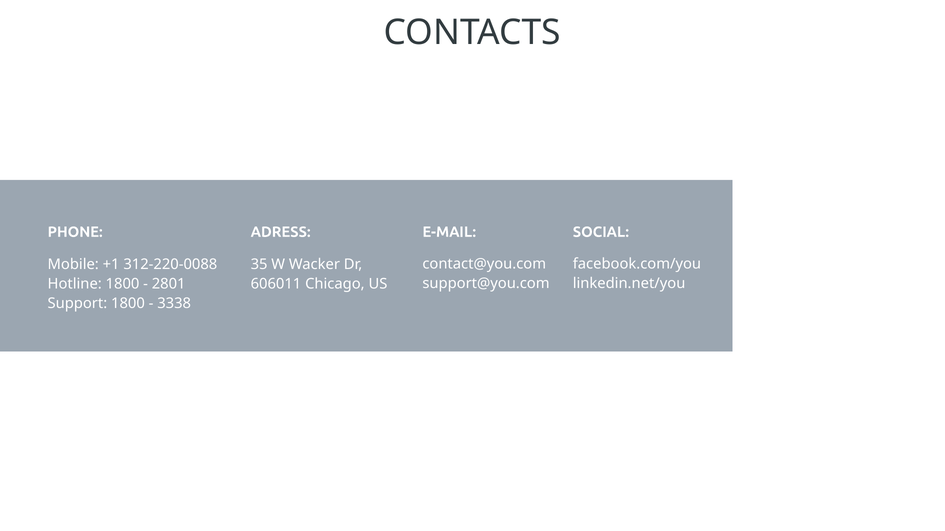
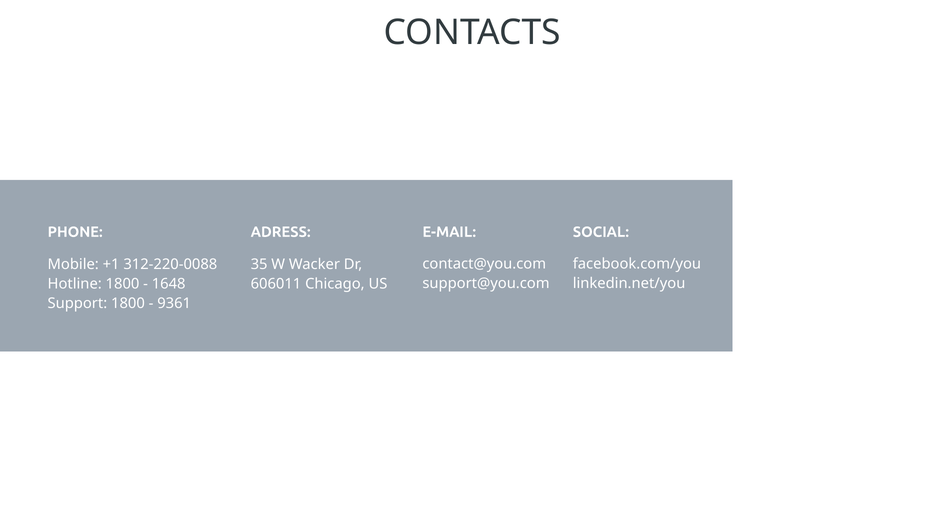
2801: 2801 -> 1648
3338: 3338 -> 9361
